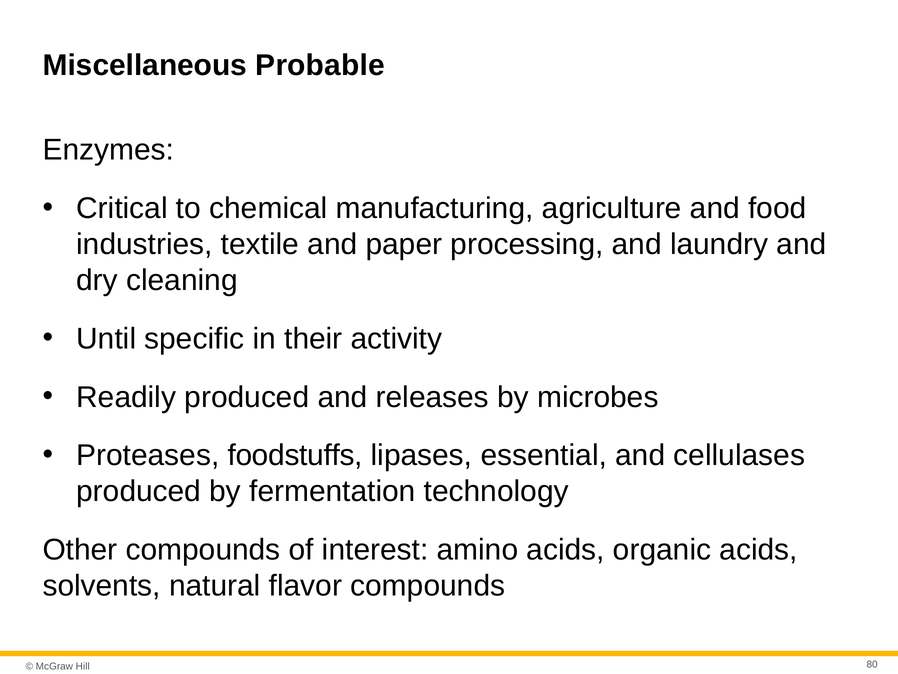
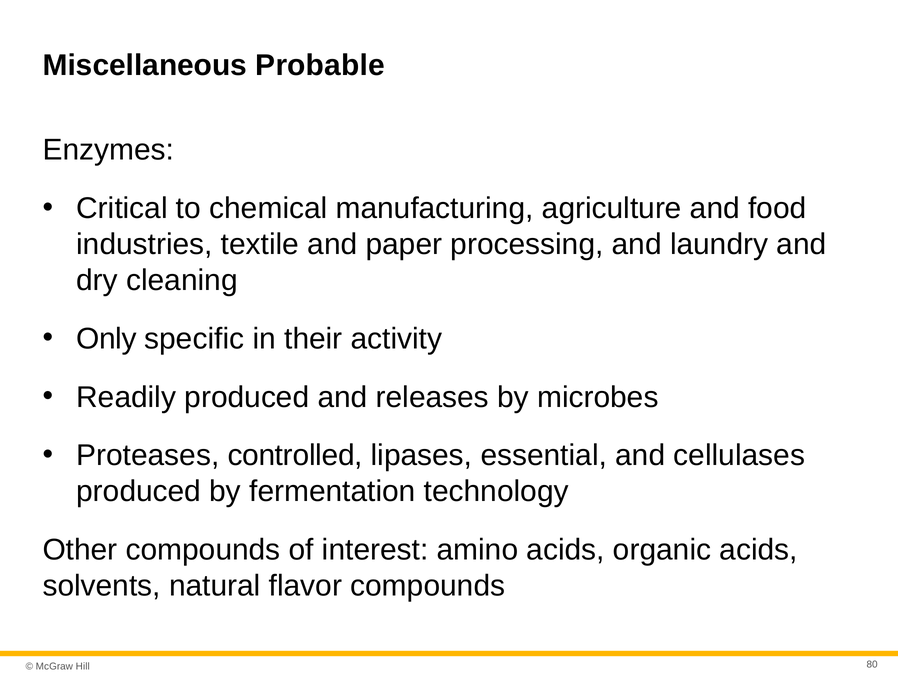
Until: Until -> Only
foodstuffs: foodstuffs -> controlled
